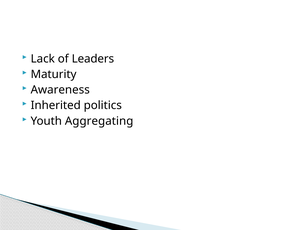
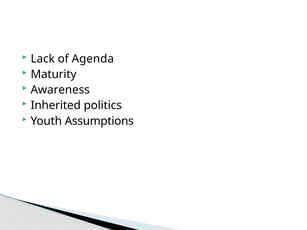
Leaders: Leaders -> Agenda
Aggregating: Aggregating -> Assumptions
